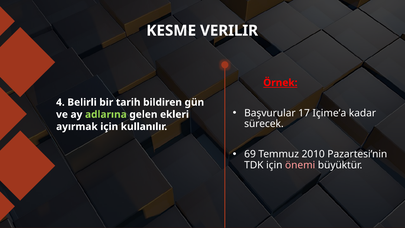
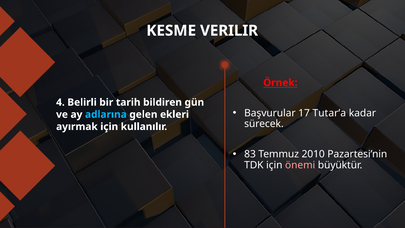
Içime’a: Içime’a -> Tutar’a
adlarına colour: light green -> light blue
69: 69 -> 83
